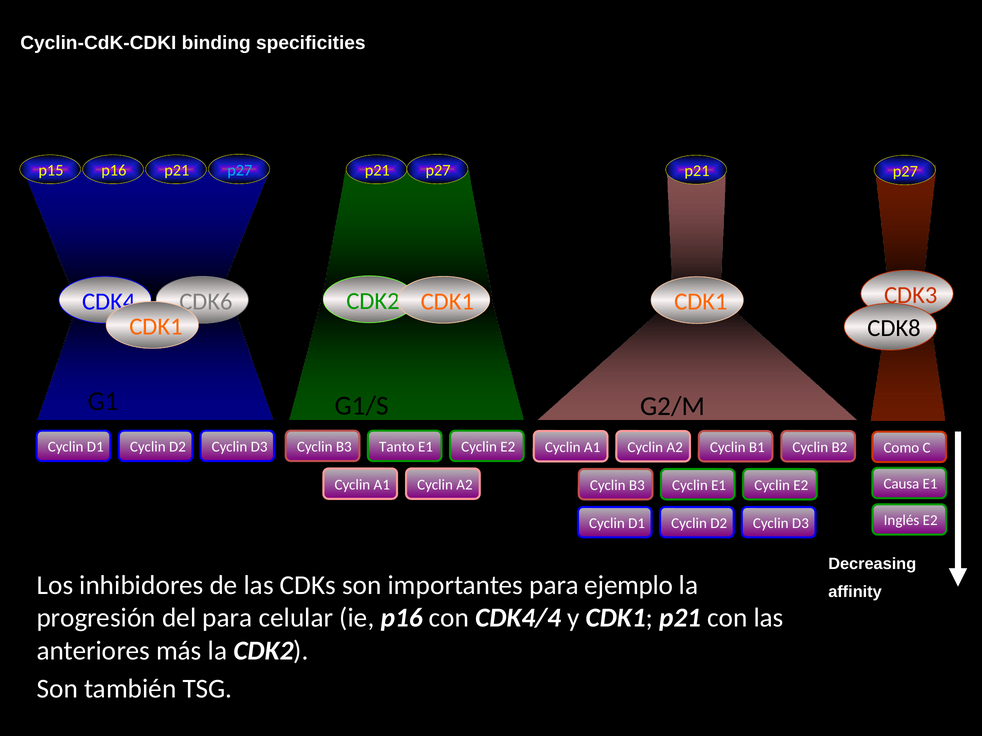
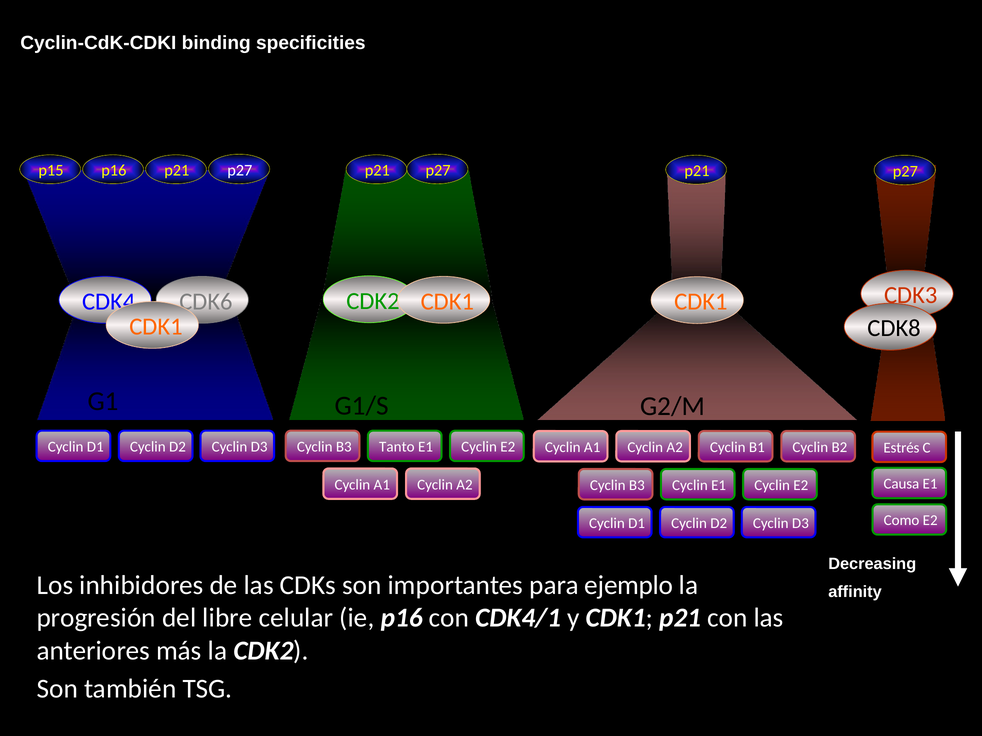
p27 at (240, 170) colour: light blue -> white
Como: Como -> Estrés
Inglés: Inglés -> Como
del para: para -> libre
CDK4/4: CDK4/4 -> CDK4/1
